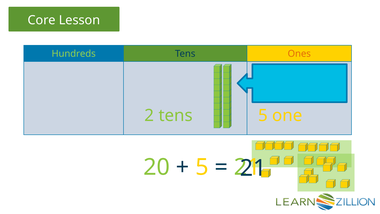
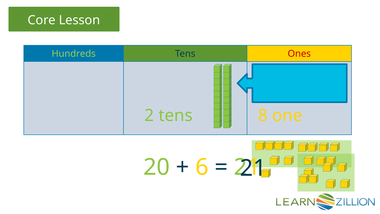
Ones colour: orange -> red
tens 5: 5 -> 8
5 at (202, 167): 5 -> 6
